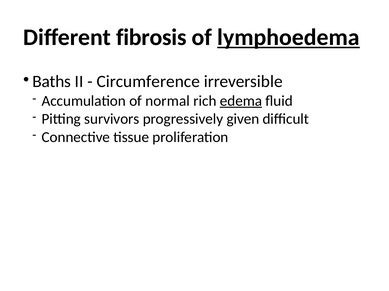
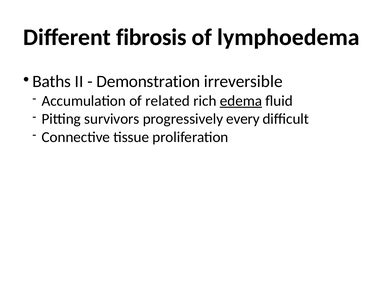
lymphoedema underline: present -> none
Circumference: Circumference -> Demonstration
normal: normal -> related
given: given -> every
